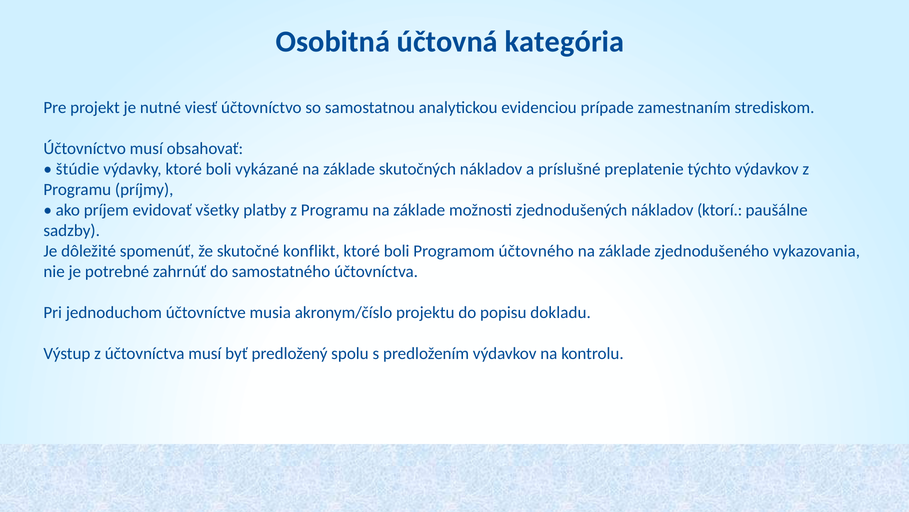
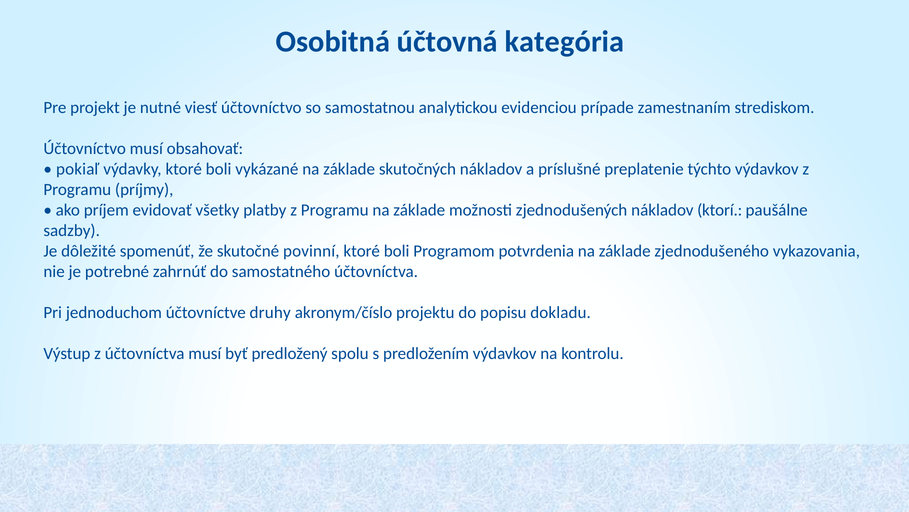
štúdie: štúdie -> pokiaľ
konflikt: konflikt -> povinní
účtovného: účtovného -> potvrdenia
musia: musia -> druhy
